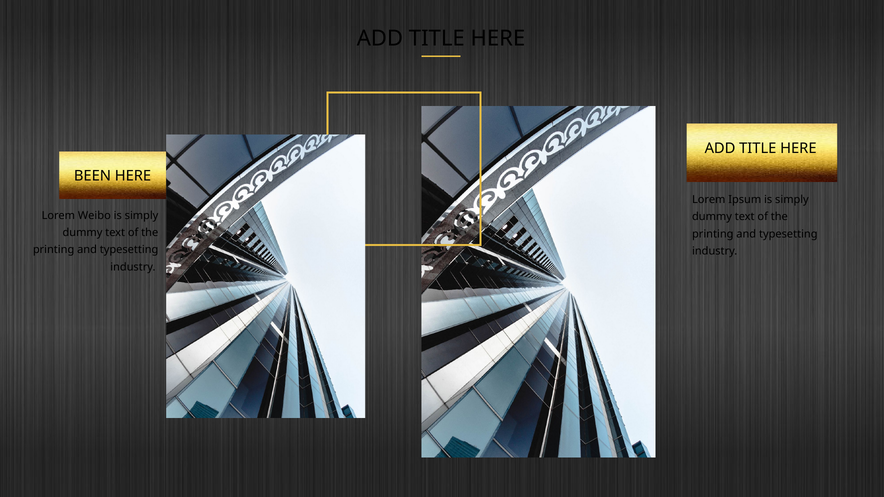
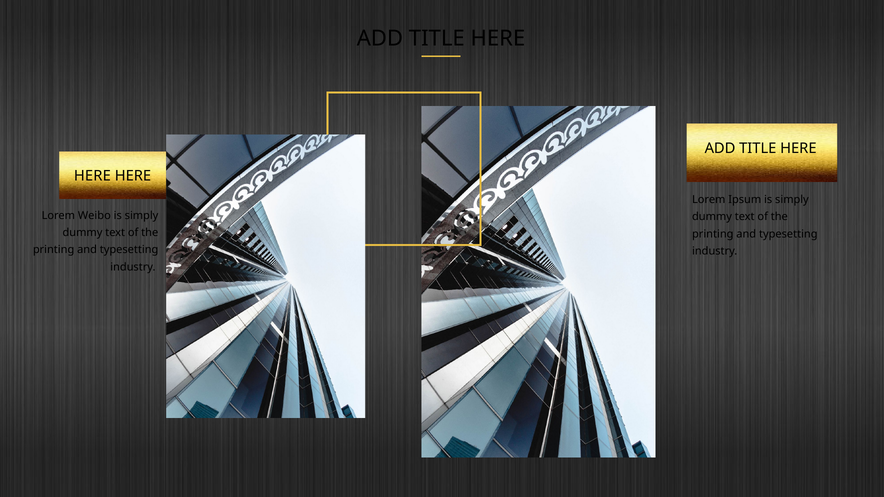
BEEN at (92, 176): BEEN -> HERE
